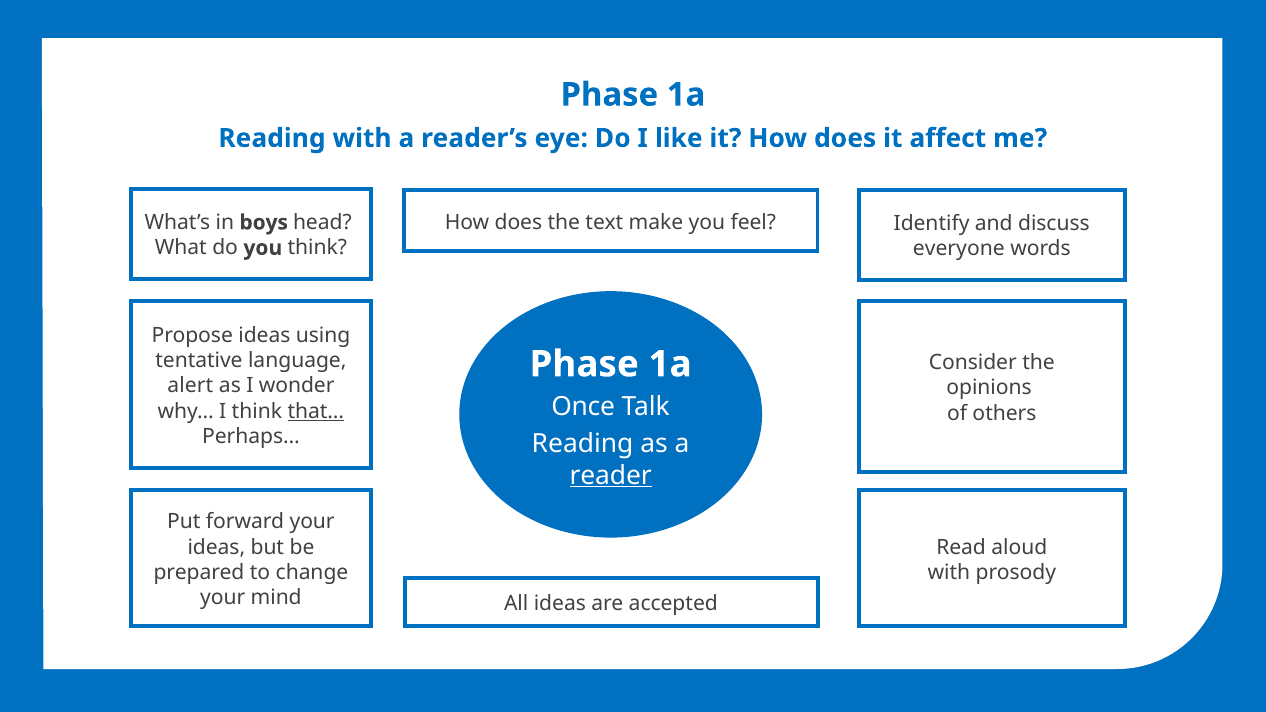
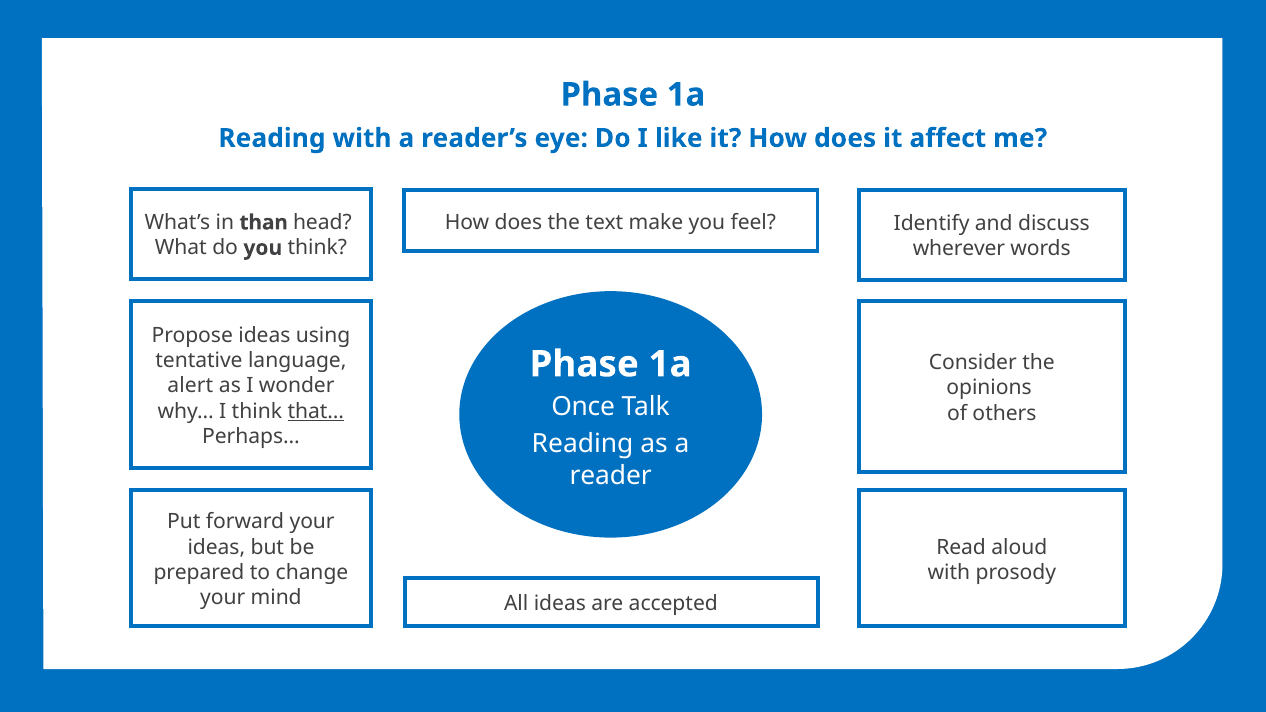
boys: boys -> than
everyone: everyone -> wherever
reader underline: present -> none
